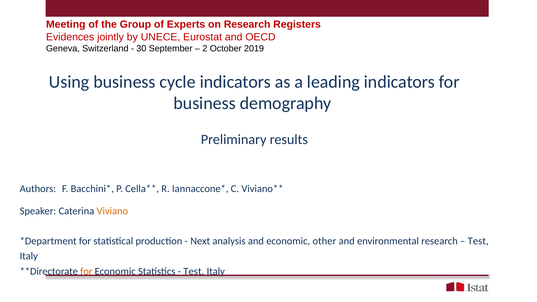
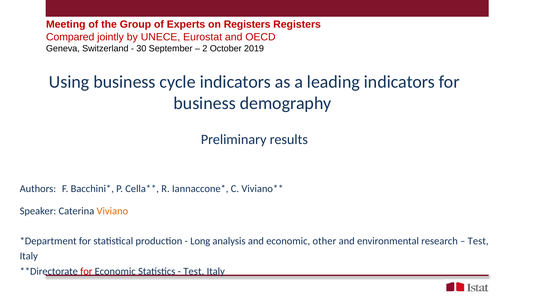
on Research: Research -> Registers
Evidences: Evidences -> Compared
Next: Next -> Long
for at (86, 271) colour: orange -> red
